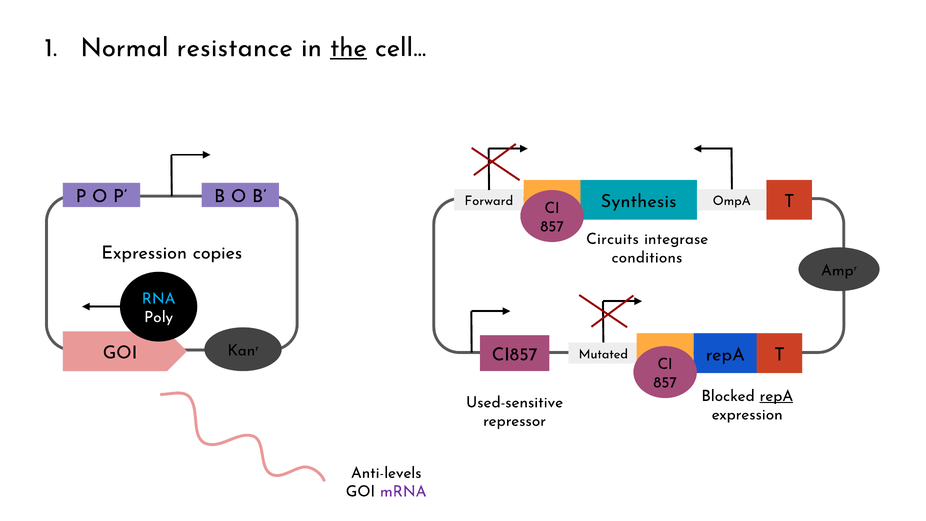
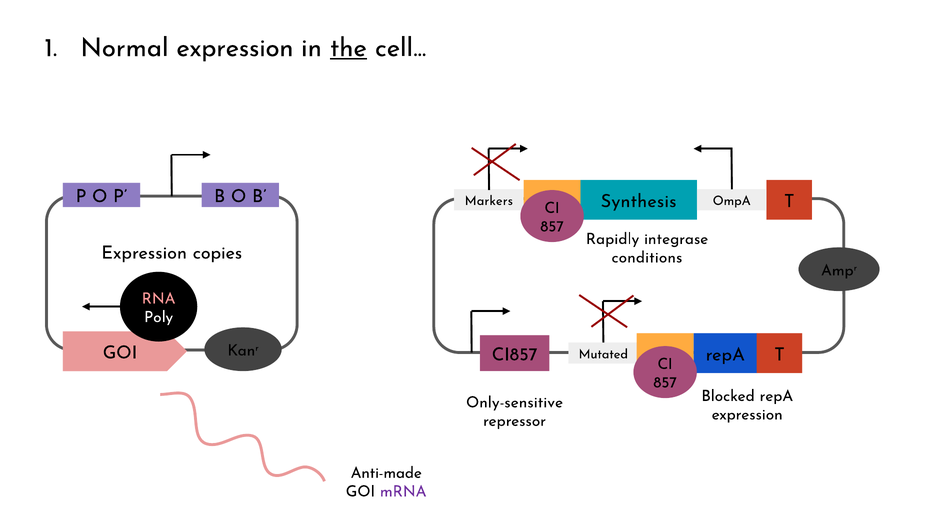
Normal resistance: resistance -> expression
Forward: Forward -> Markers
Circuits: Circuits -> Rapidly
RNA colour: light blue -> pink
repA at (776, 396) underline: present -> none
Used-sensitive: Used-sensitive -> Only-sensitive
Anti-levels: Anti-levels -> Anti-made
